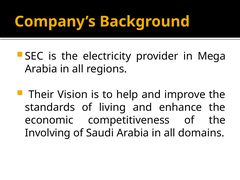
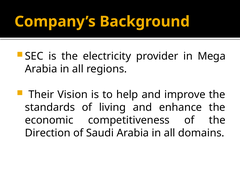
Involving: Involving -> Direction
